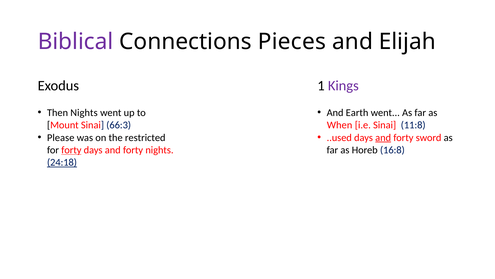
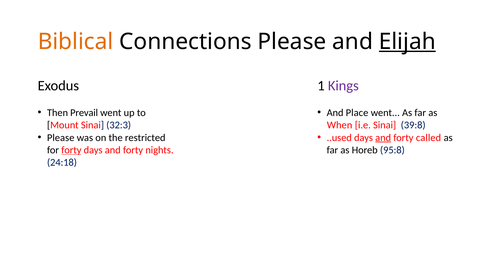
Biblical colour: purple -> orange
Connections Pieces: Pieces -> Please
Elijah underline: none -> present
Then Nights: Nights -> Prevail
Earth: Earth -> Place
66:3: 66:3 -> 32:3
11:8: 11:8 -> 39:8
sword: sword -> called
16:8: 16:8 -> 95:8
24:18 underline: present -> none
